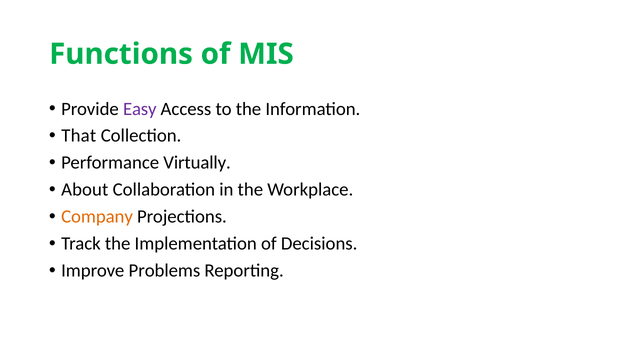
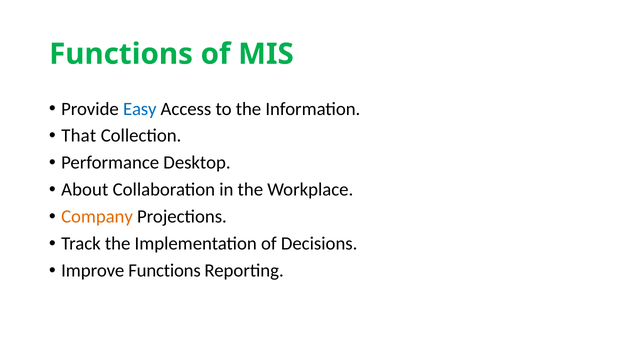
Easy colour: purple -> blue
Virtually: Virtually -> Desktop
Improve Problems: Problems -> Functions
